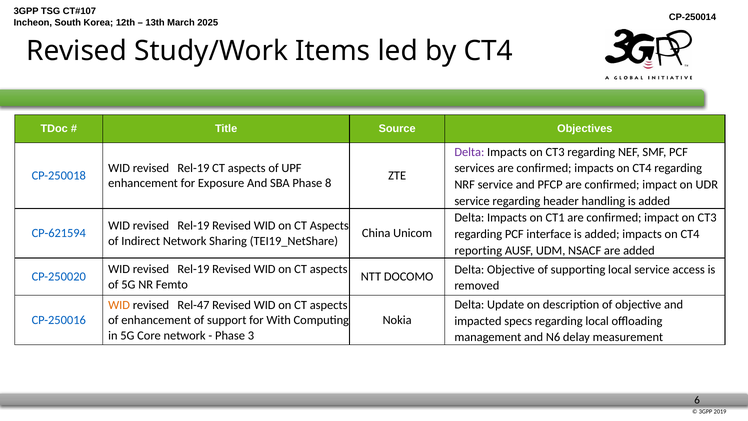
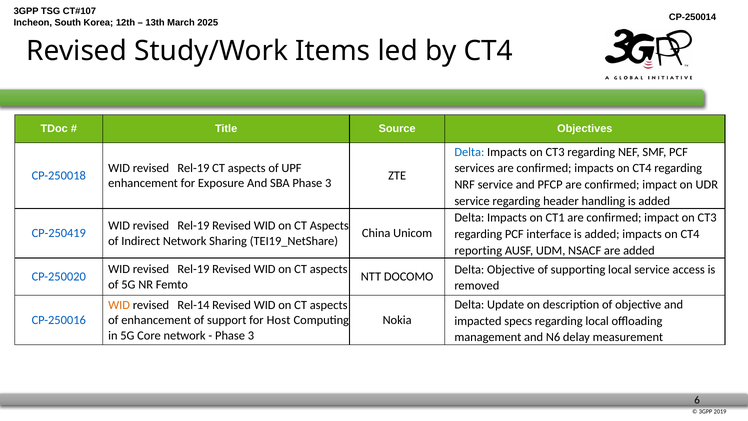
Delta at (469, 152) colour: purple -> blue
SBA Phase 8: 8 -> 3
CP-621594: CP-621594 -> CP-250419
Rel-47: Rel-47 -> Rel-14
With: With -> Host
